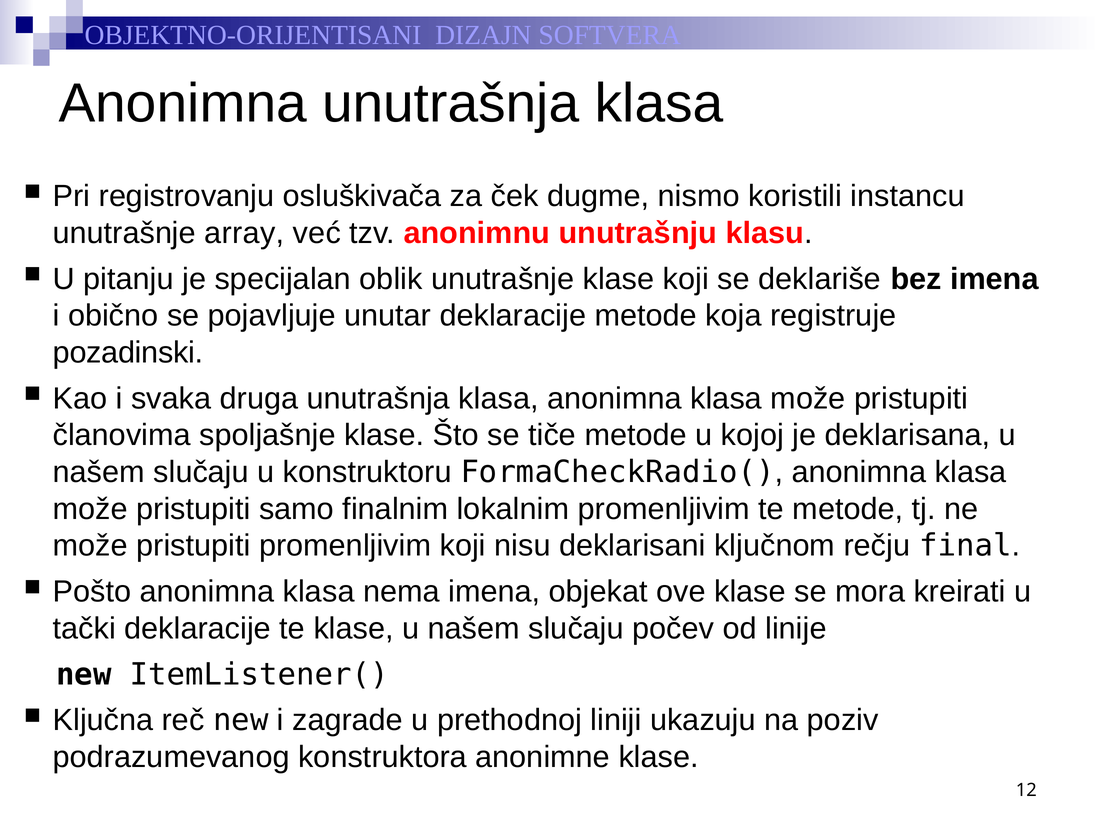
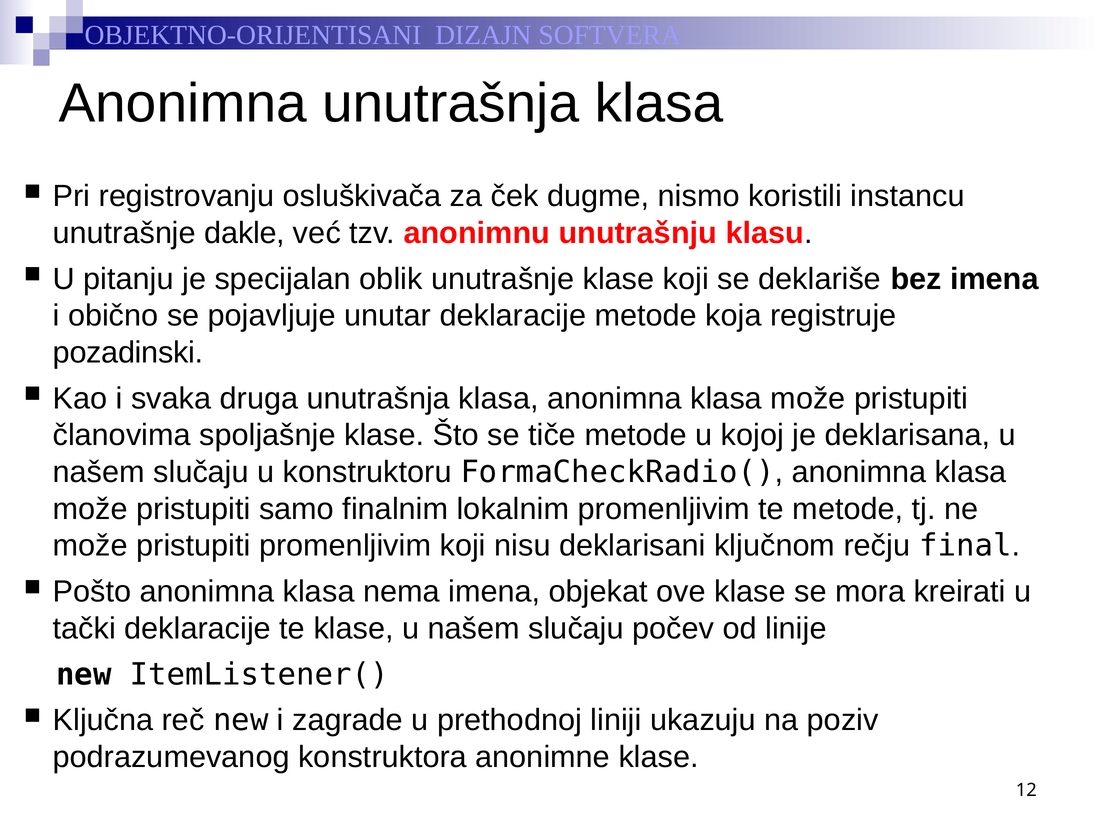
array: array -> dakle
